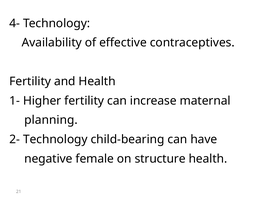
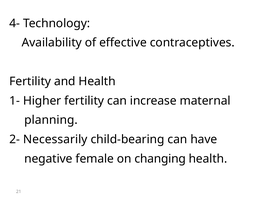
2- Technology: Technology -> Necessarily
structure: structure -> changing
